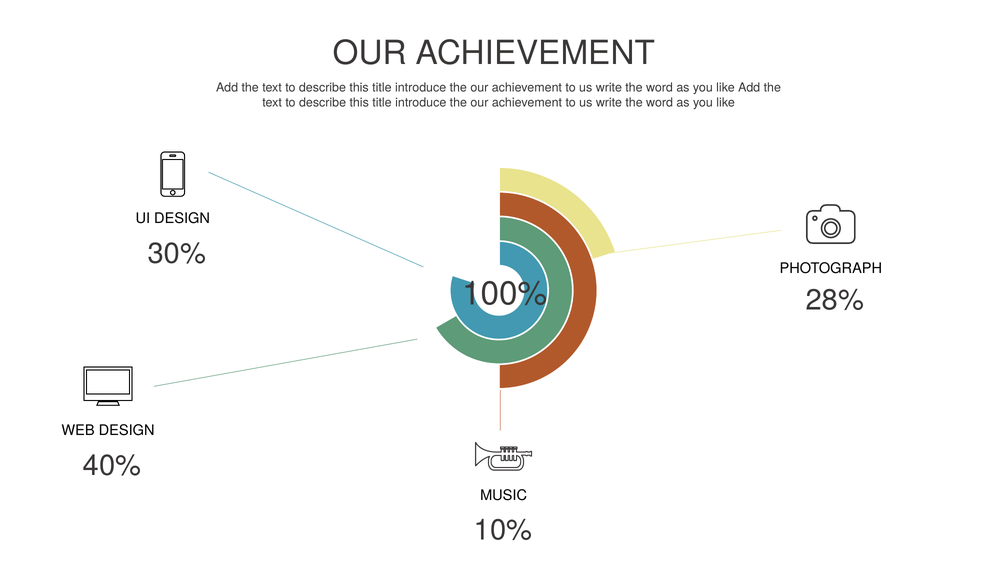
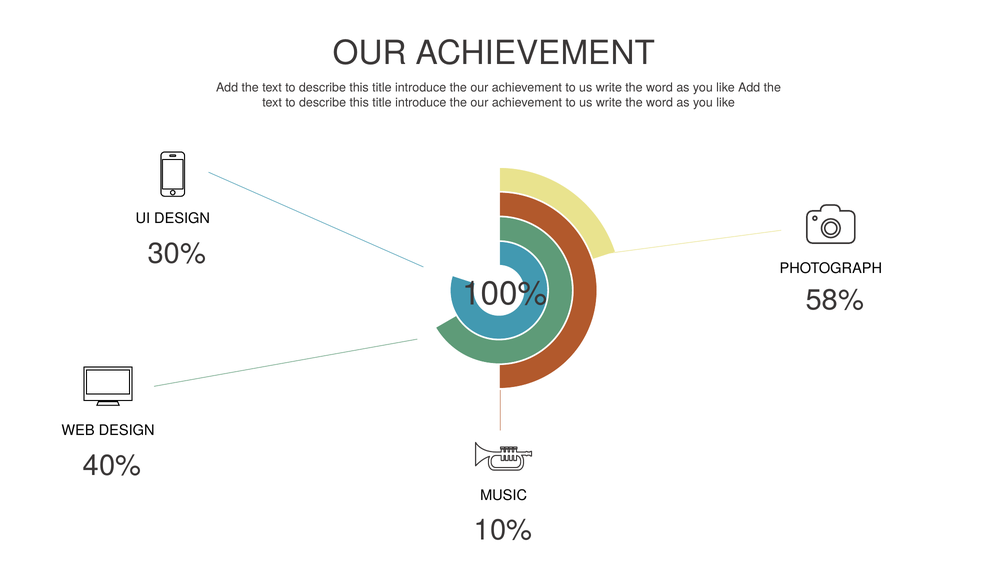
28%: 28% -> 58%
